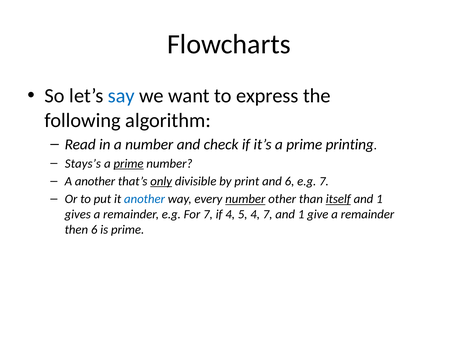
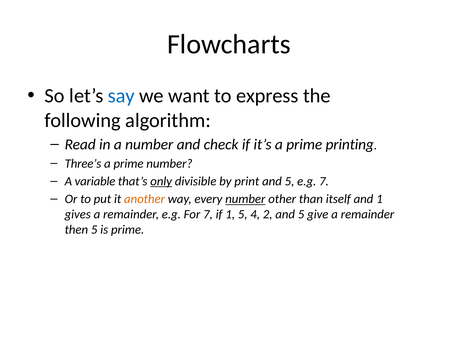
Stays’s: Stays’s -> Three’s
prime at (129, 164) underline: present -> none
A another: another -> variable
6 at (290, 182): 6 -> 5
another at (145, 199) colour: blue -> orange
itself underline: present -> none
if 4: 4 -> 1
4 7: 7 -> 2
1 at (301, 215): 1 -> 5
then 6: 6 -> 5
